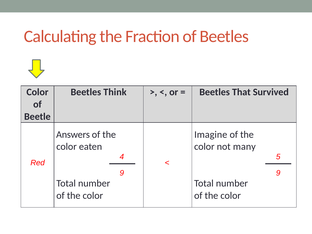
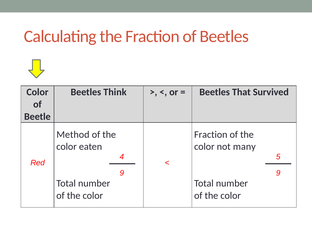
Answers: Answers -> Method
Imagine at (211, 134): Imagine -> Fraction
